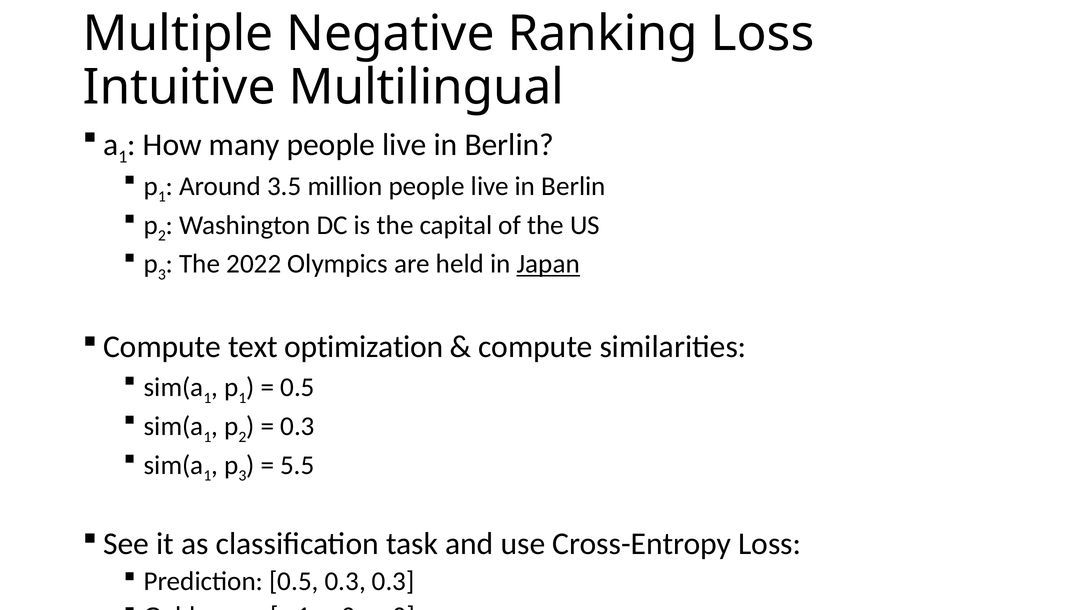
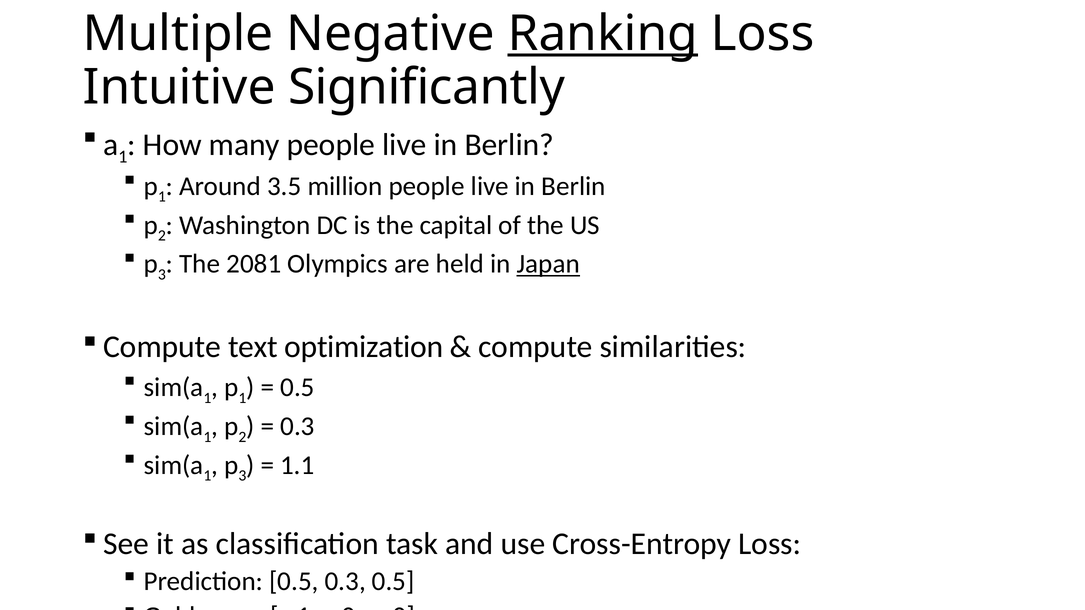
Ranking underline: none -> present
Multilingual: Multilingual -> Significantly
2022: 2022 -> 2081
5.5: 5.5 -> 1.1
0.3 0.3: 0.3 -> 0.5
